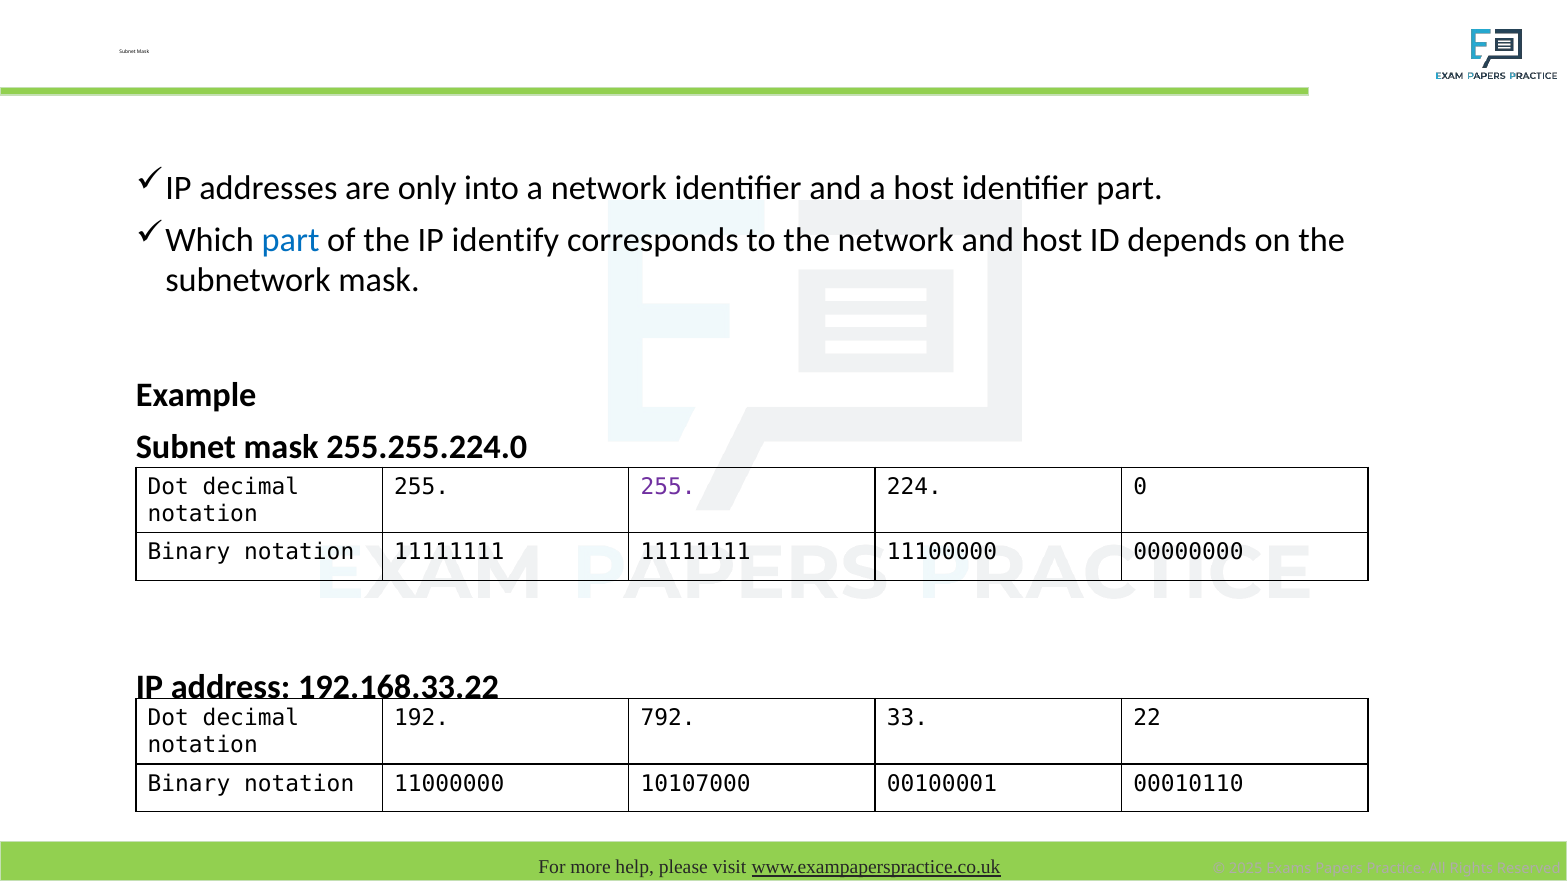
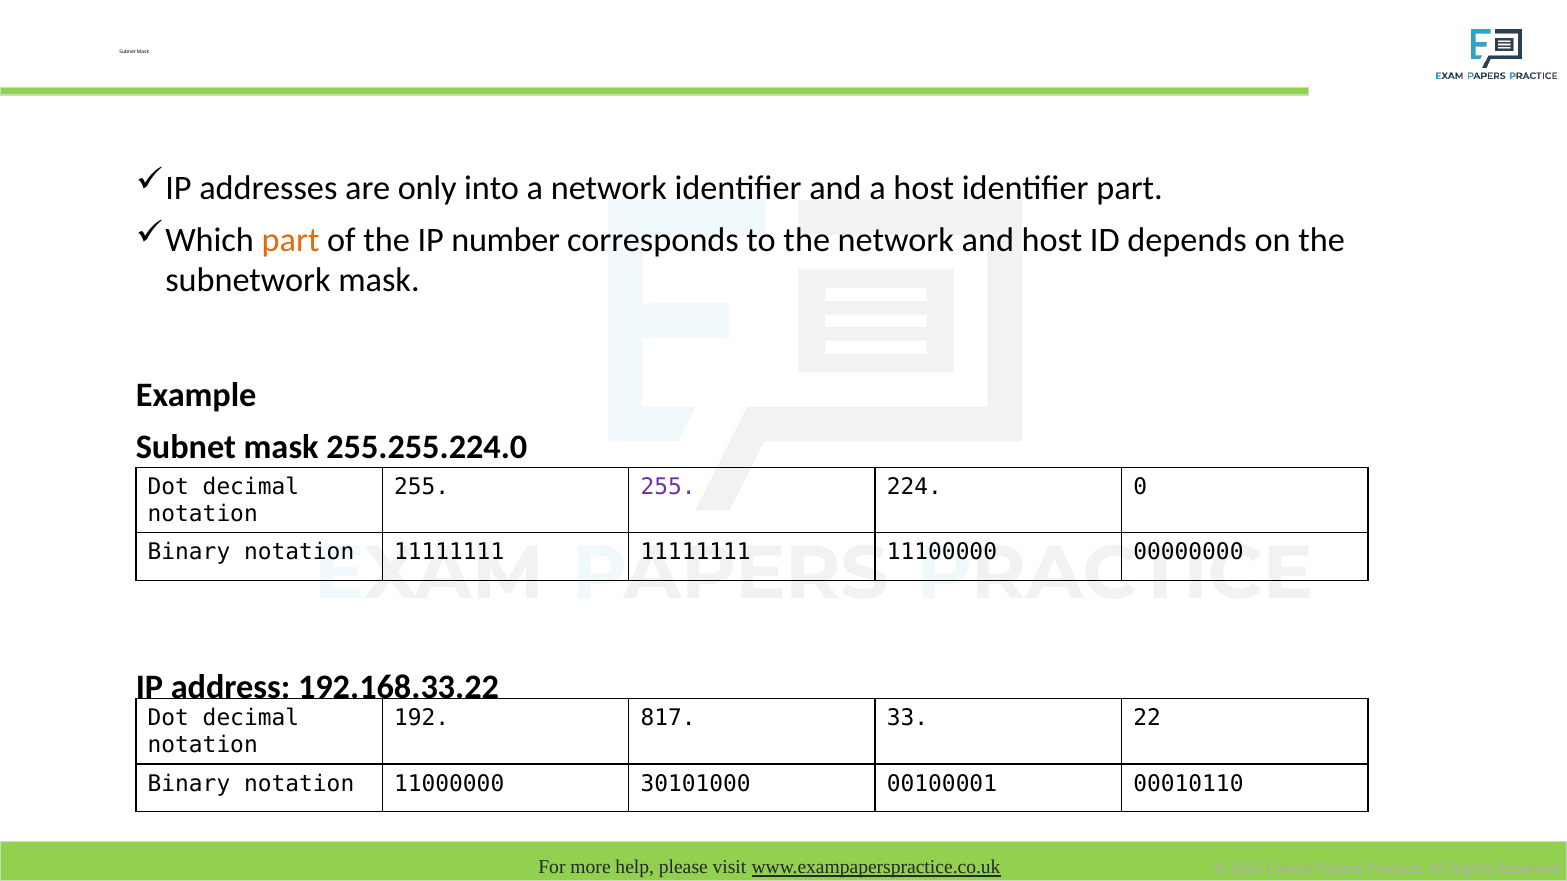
part at (291, 241) colour: blue -> orange
identify: identify -> number
792: 792 -> 817
10107000: 10107000 -> 30101000
